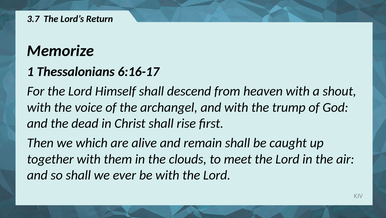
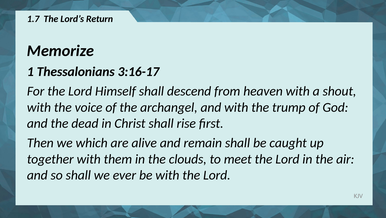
3.7: 3.7 -> 1.7
6:16-17: 6:16-17 -> 3:16-17
